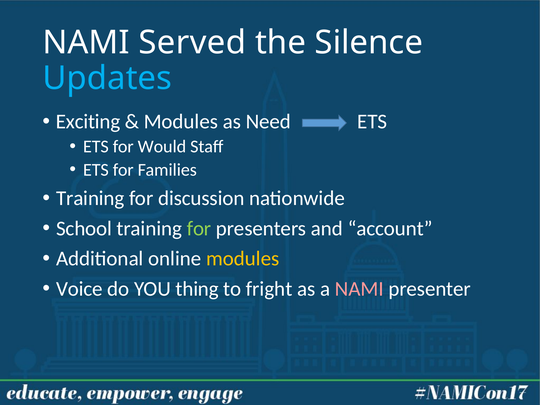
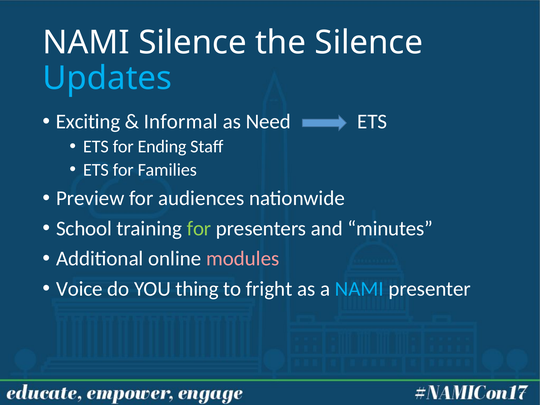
NAMI Served: Served -> Silence
Modules at (181, 122): Modules -> Informal
Would: Would -> Ending
Training at (90, 198): Training -> Preview
discussion: discussion -> audiences
account: account -> minutes
modules at (243, 259) colour: yellow -> pink
NAMI at (359, 289) colour: pink -> light blue
